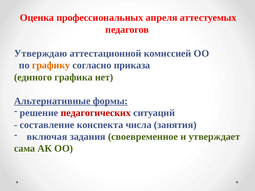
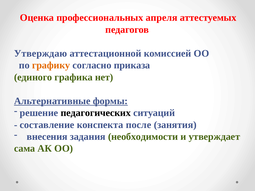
педагогических colour: red -> black
числа: числа -> после
включая: включая -> внесения
своевременное: своевременное -> необходимости
